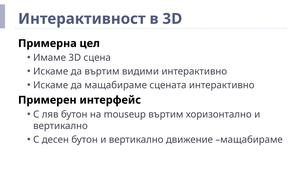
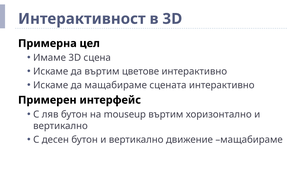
видими: видими -> цветове
